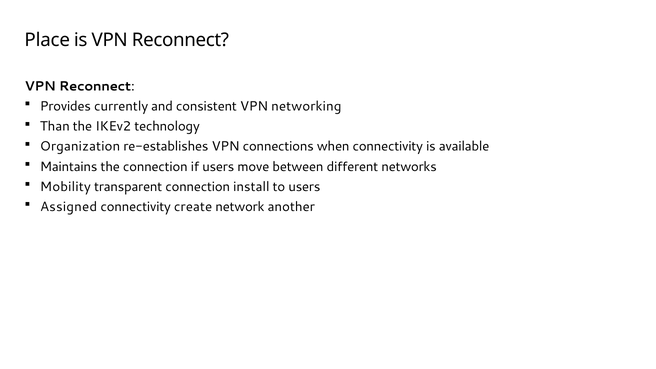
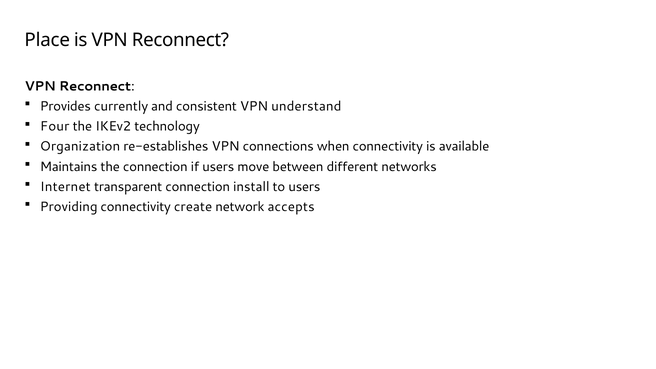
networking: networking -> understand
Than: Than -> Four
Mobility: Mobility -> Internet
Assigned: Assigned -> Providing
another: another -> accepts
